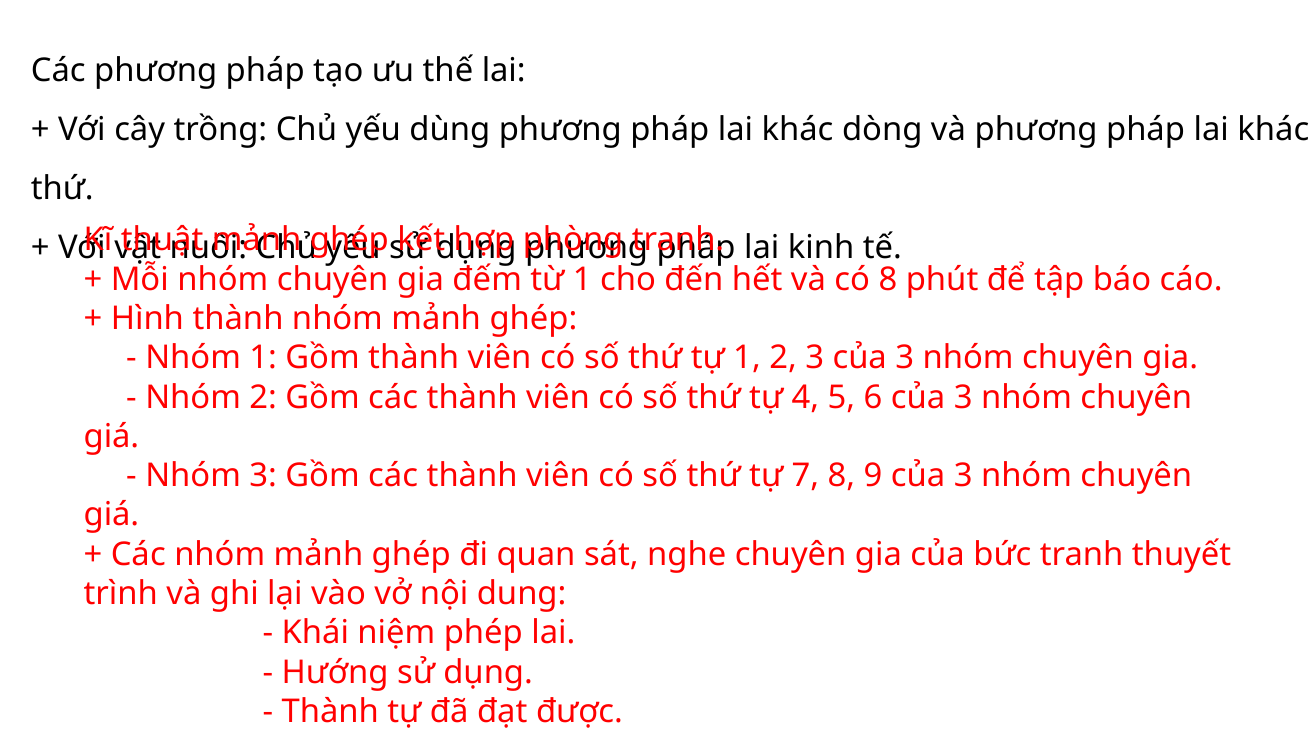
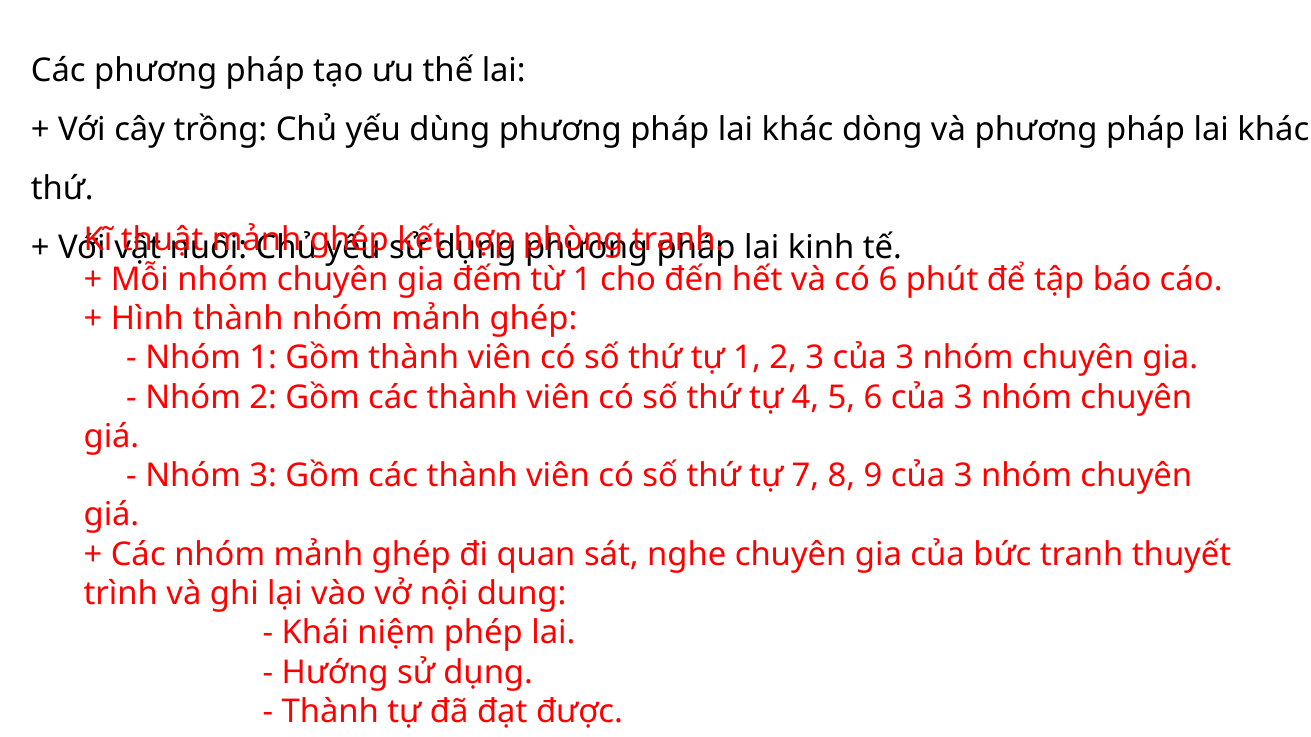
có 8: 8 -> 6
